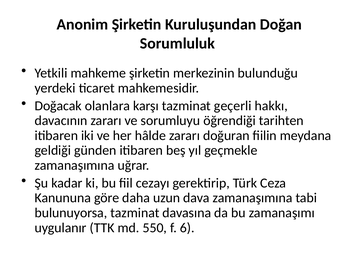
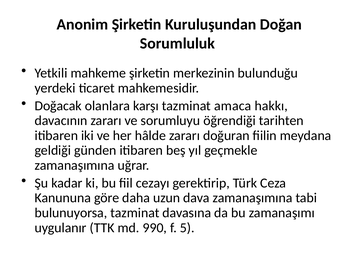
geçerli: geçerli -> amaca
550: 550 -> 990
6: 6 -> 5
